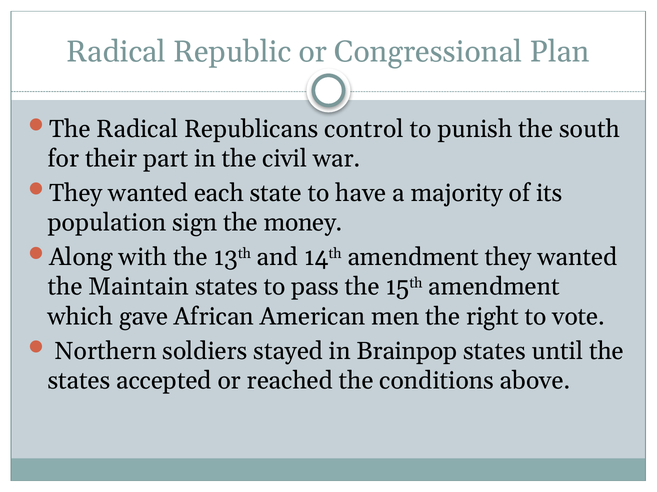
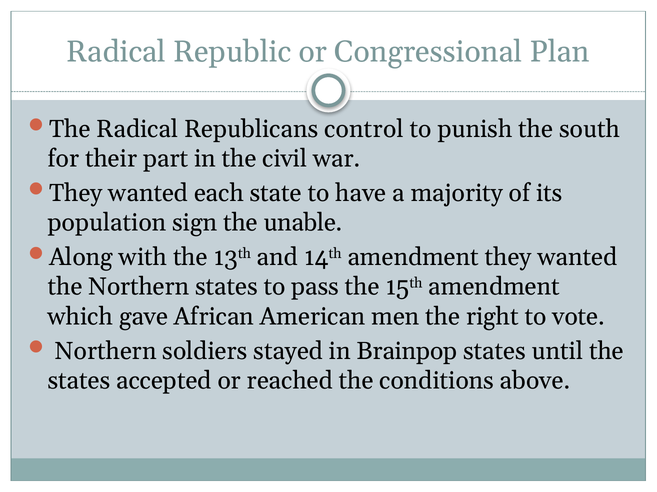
money: money -> unable
the Maintain: Maintain -> Northern
